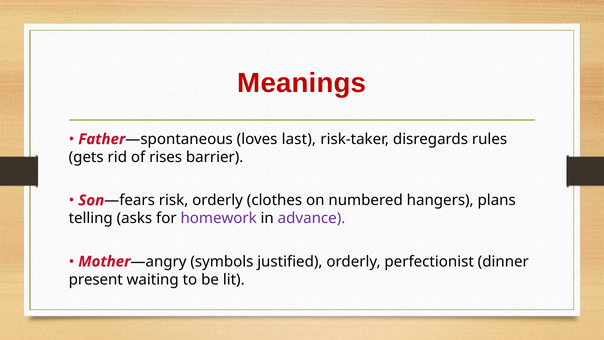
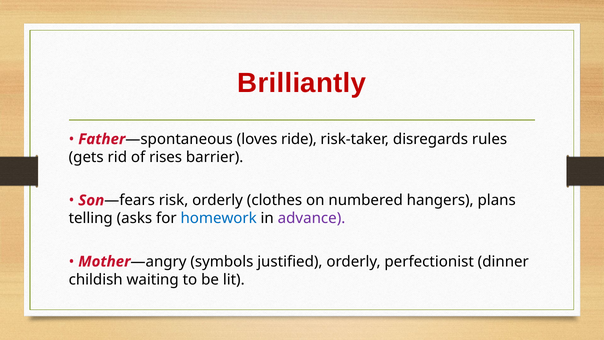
Meanings: Meanings -> Brilliantly
last: last -> ride
homework colour: purple -> blue
present: present -> childish
